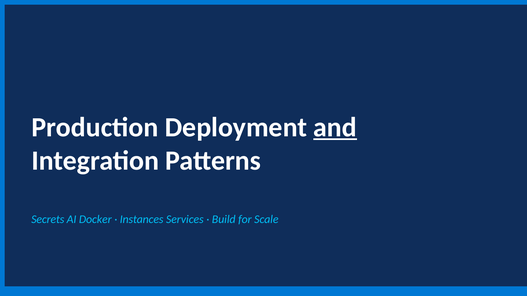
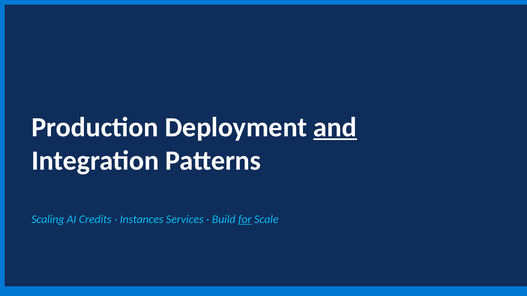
Secrets: Secrets -> Scaling
Docker: Docker -> Credits
for underline: none -> present
